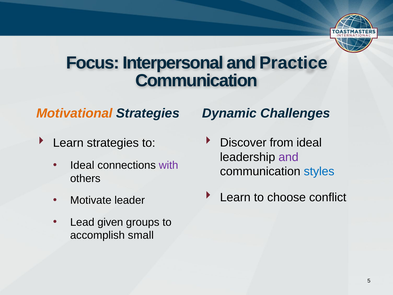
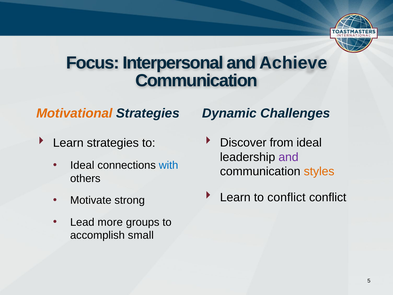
Practice: Practice -> Achieve
with colour: purple -> blue
styles colour: blue -> orange
to choose: choose -> conflict
leader: leader -> strong
given: given -> more
